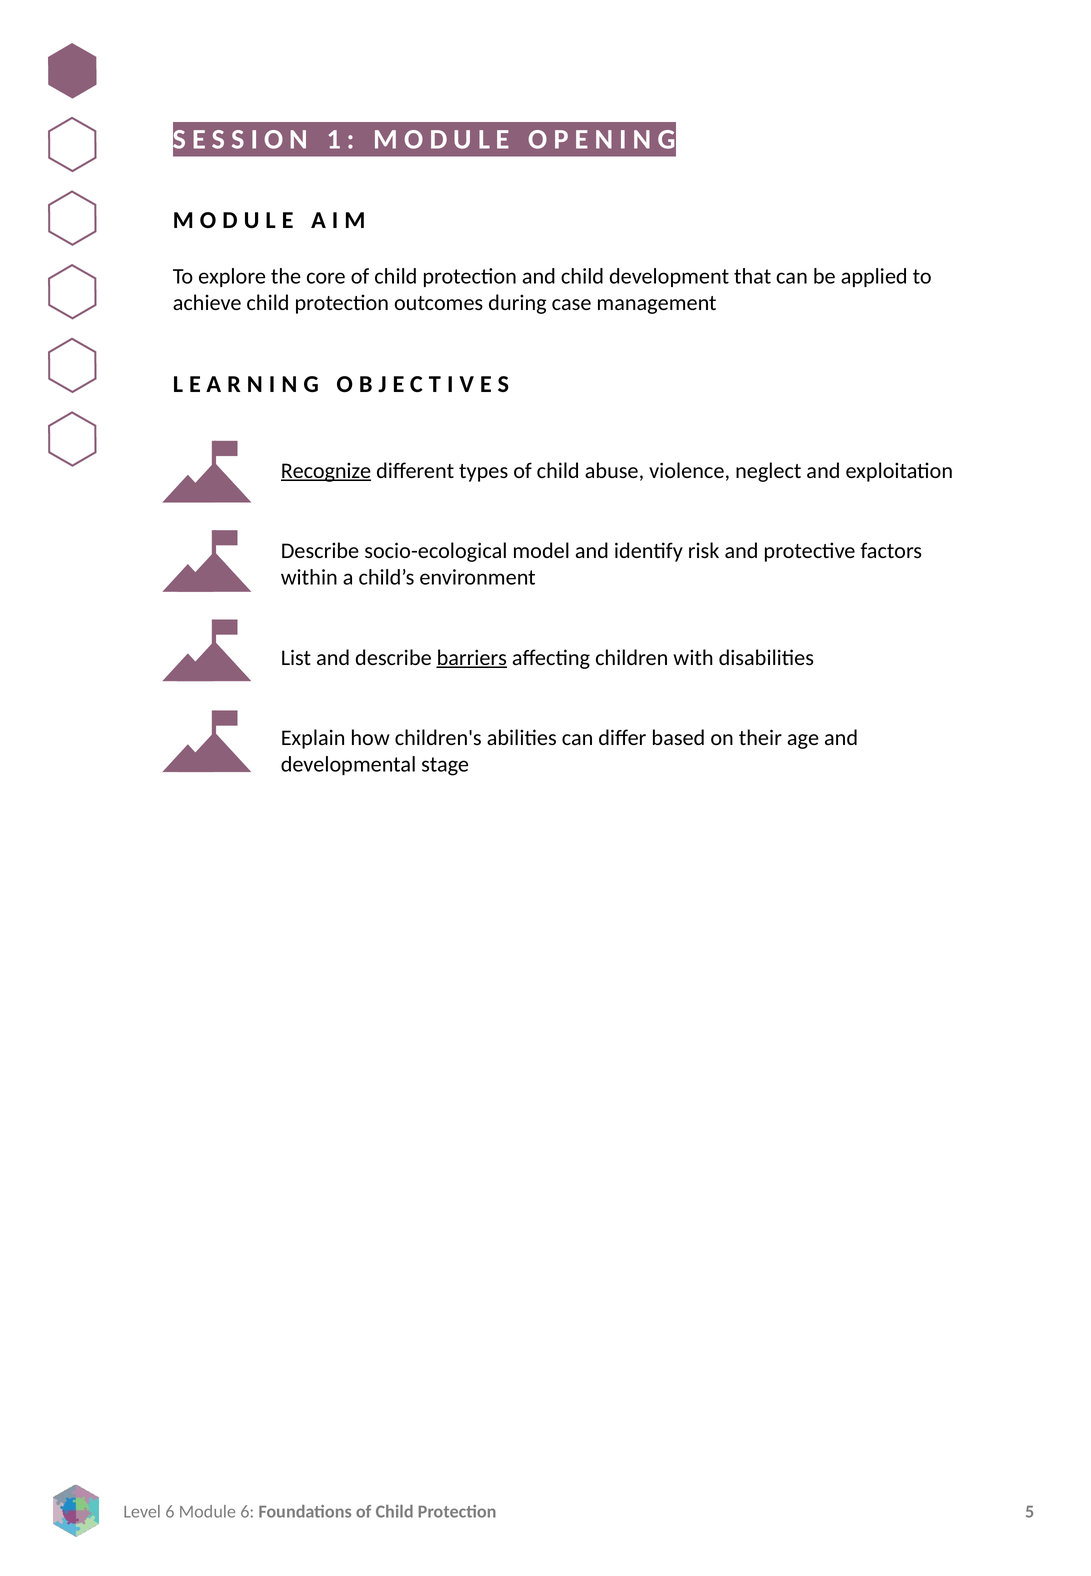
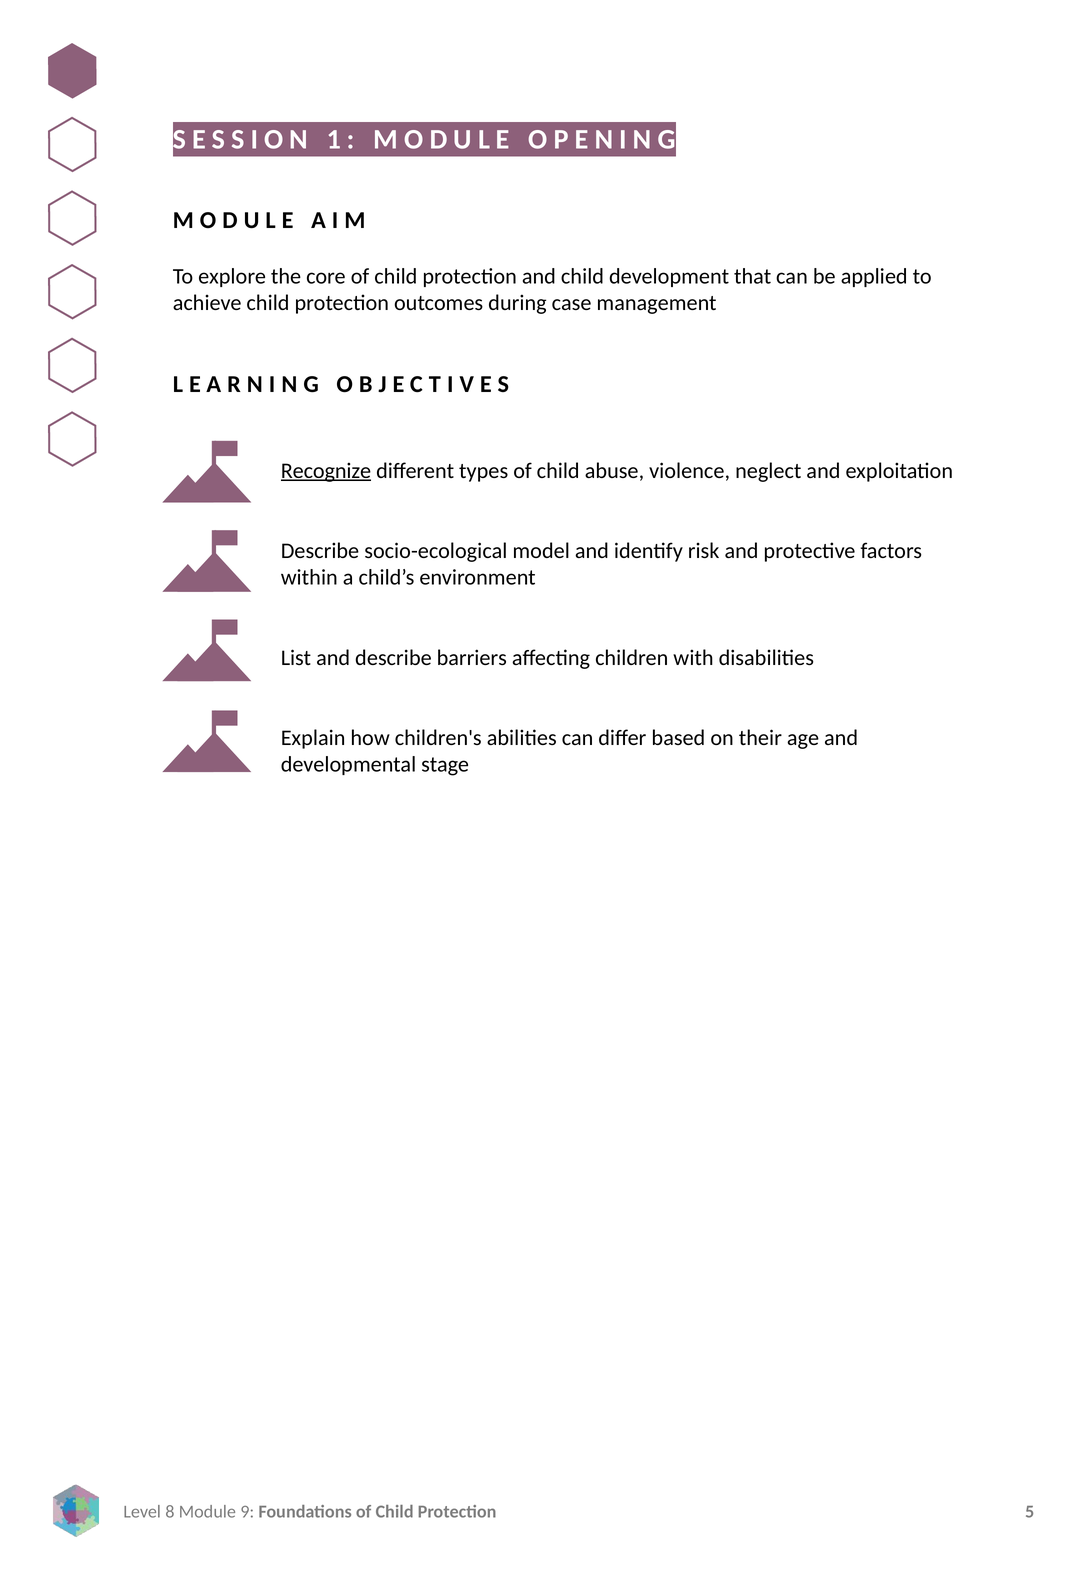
barriers underline: present -> none
6 at (170, 1512): 6 -> 8
Module 6: 6 -> 9
